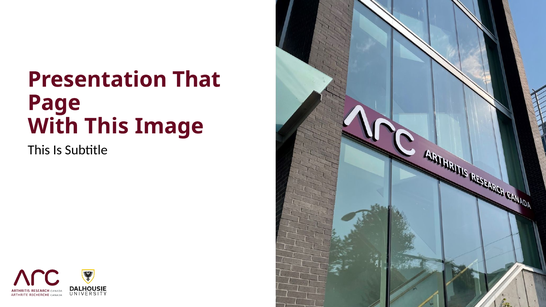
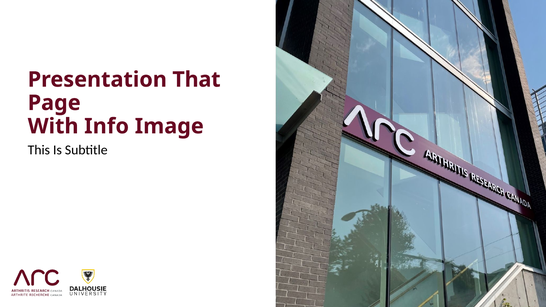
With This: This -> Info
